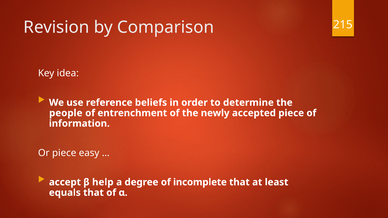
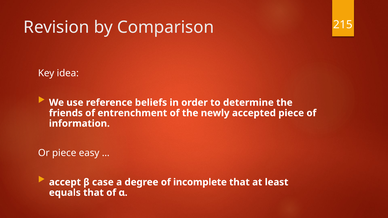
people: people -> friends
help: help -> case
